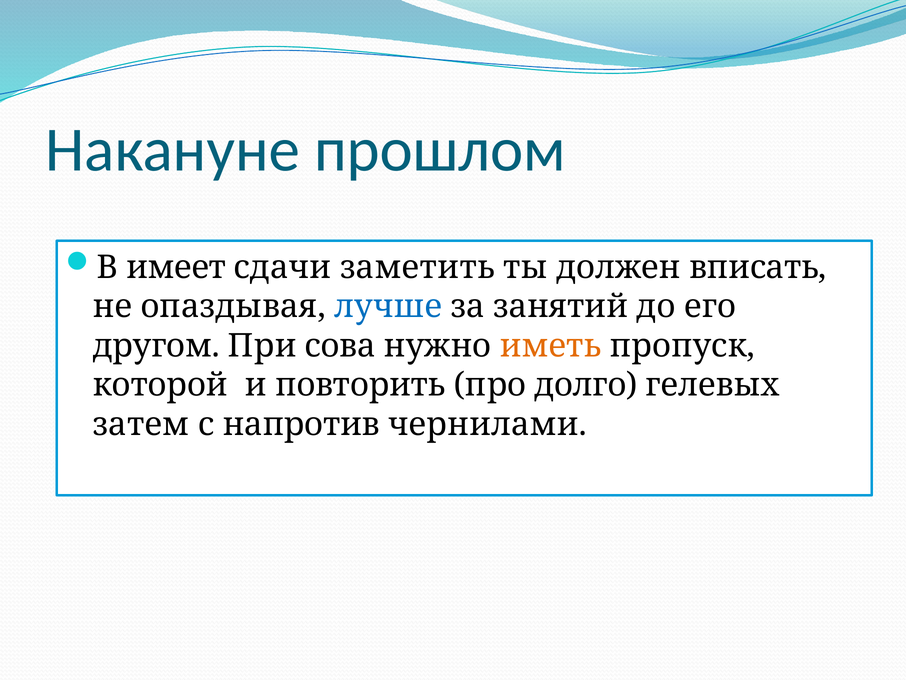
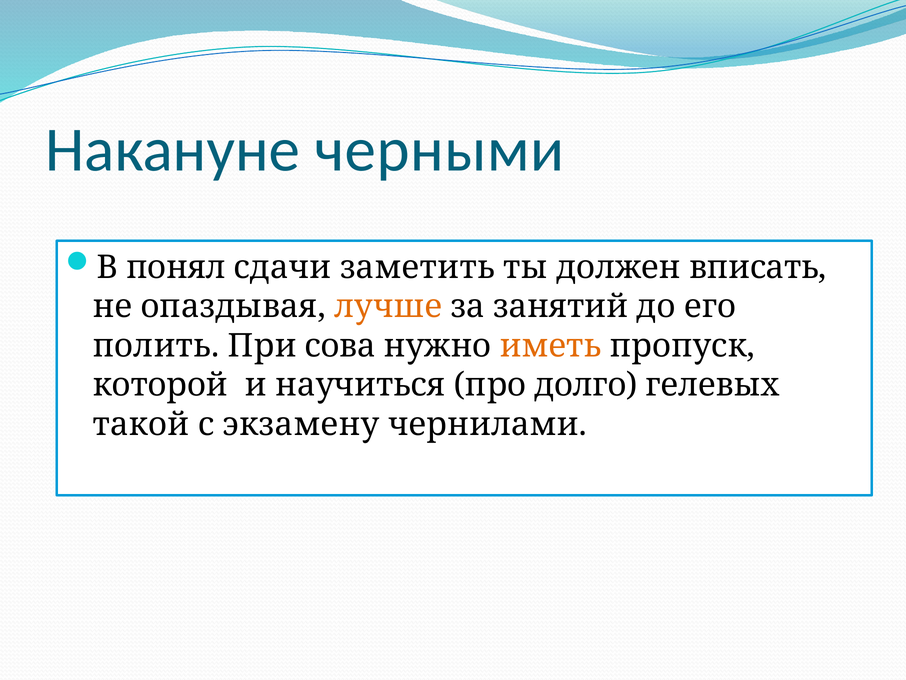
прошлом: прошлом -> черными
имеет: имеет -> понял
лучше colour: blue -> orange
другом: другом -> полить
повторить: повторить -> научиться
затем: затем -> такой
напротив: напротив -> экзамену
